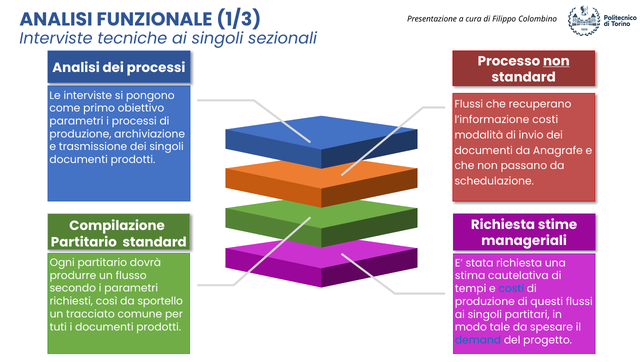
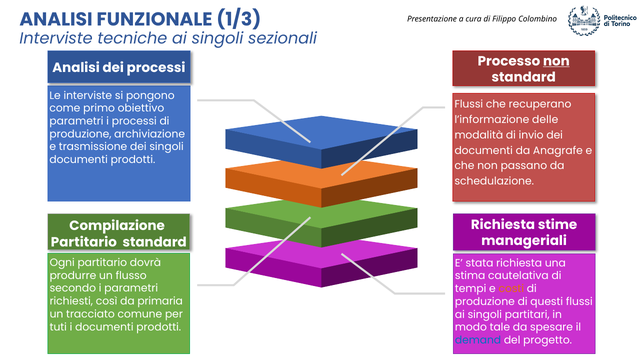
l’informazione costi: costi -> delle
costi at (511, 289) colour: blue -> orange
sportello: sportello -> primaria
